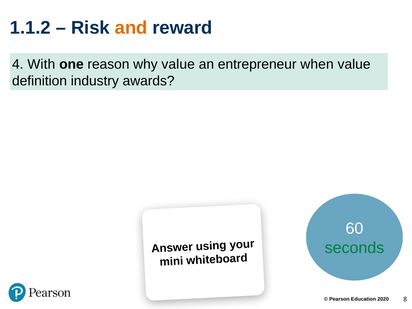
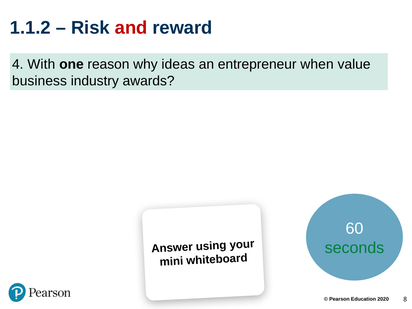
and colour: orange -> red
why value: value -> ideas
definition: definition -> business
